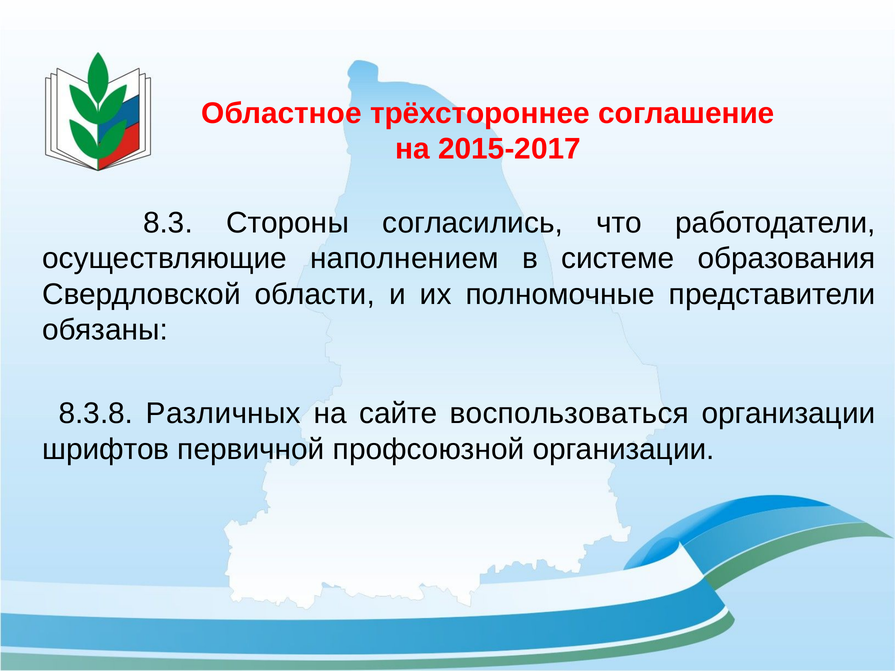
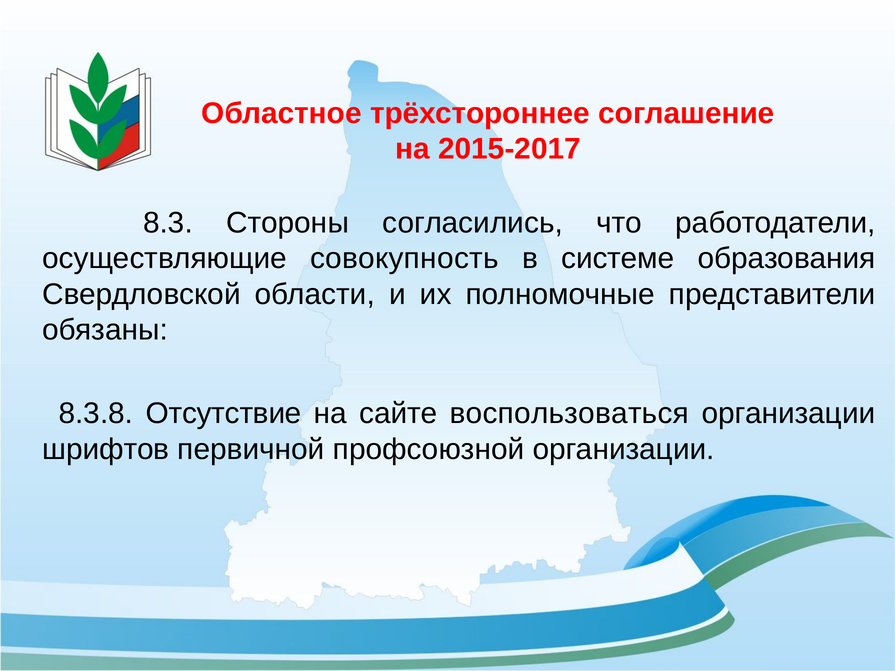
наполнением: наполнением -> совокупность
Различных: Различных -> Отсутствие
